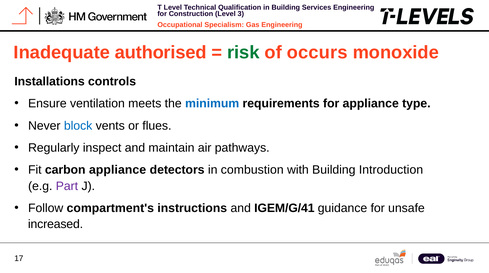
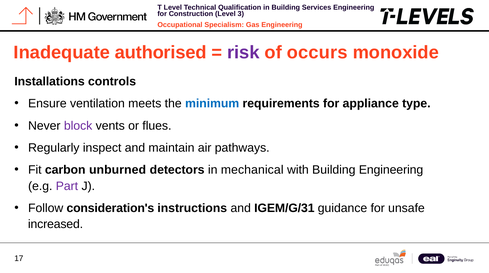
risk colour: green -> purple
block colour: blue -> purple
carbon appliance: appliance -> unburned
combustion: combustion -> mechanical
Building Introduction: Introduction -> Engineering
compartment's: compartment's -> consideration's
IGEM/G/41: IGEM/G/41 -> IGEM/G/31
